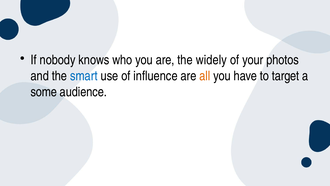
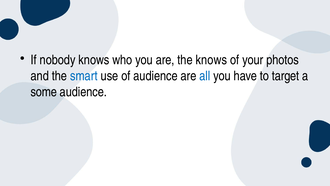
the widely: widely -> knows
of influence: influence -> audience
all colour: orange -> blue
